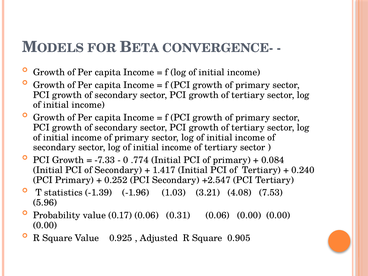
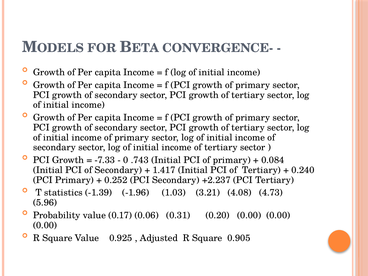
.774: .774 -> .743
+2.547: +2.547 -> +2.237
7.53: 7.53 -> 4.73
0.31 0.06: 0.06 -> 0.20
